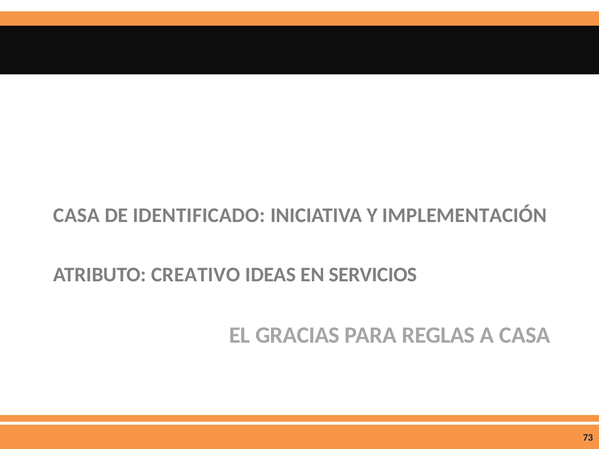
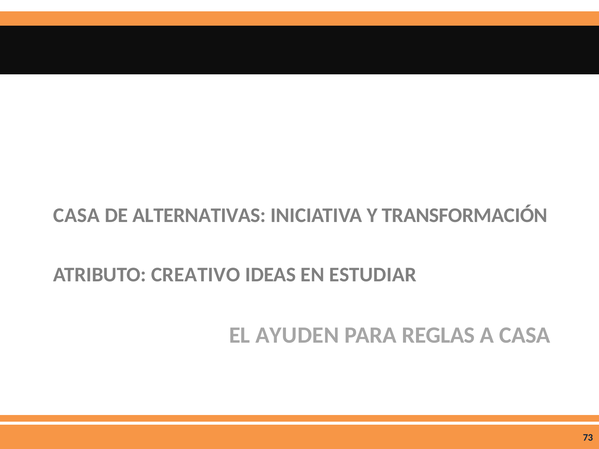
IDENTIFICADO: IDENTIFICADO -> ALTERNATIVAS
IMPLEMENTACIÓN: IMPLEMENTACIÓN -> TRANSFORMACIÓN
SERVICIOS: SERVICIOS -> ESTUDIAR
GRACIAS: GRACIAS -> AYUDEN
